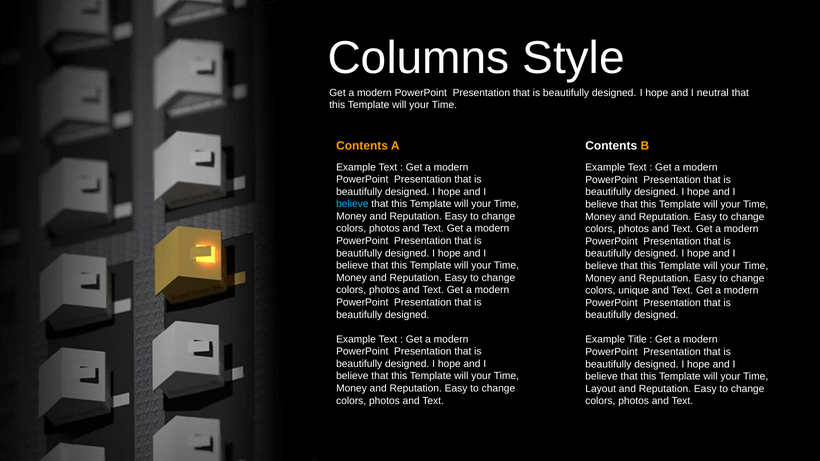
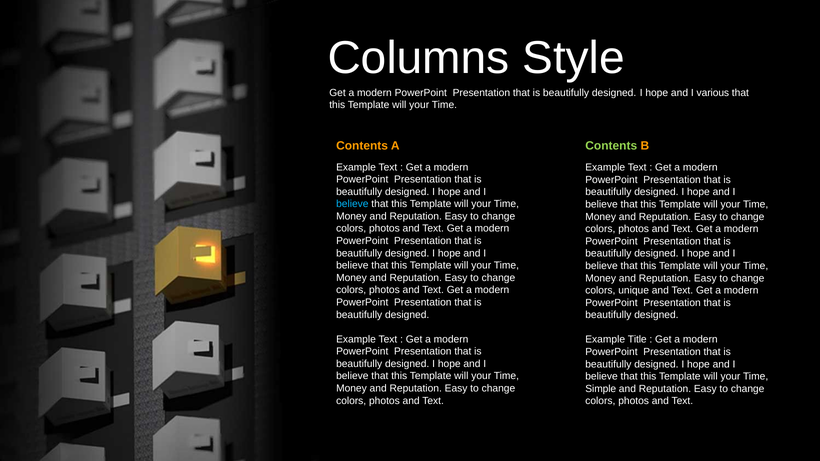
neutral: neutral -> various
Contents at (611, 146) colour: white -> light green
Layout: Layout -> Simple
